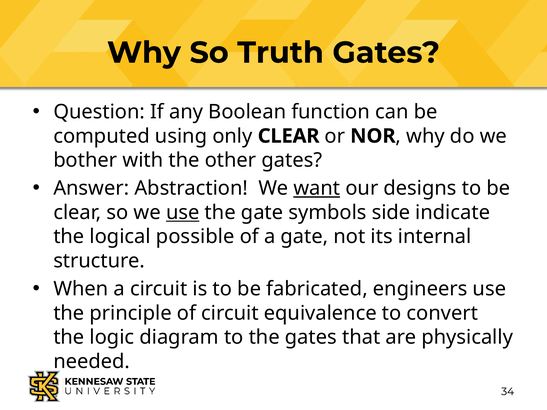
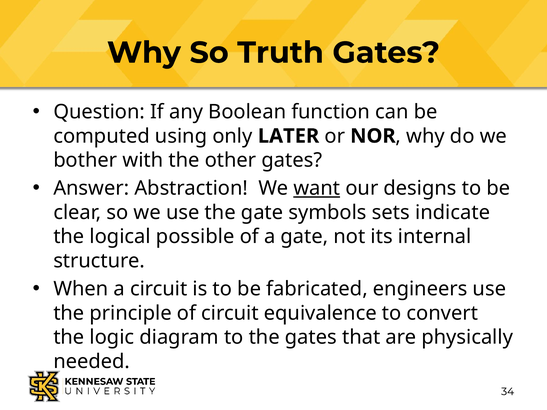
only CLEAR: CLEAR -> LATER
use at (183, 213) underline: present -> none
side: side -> sets
